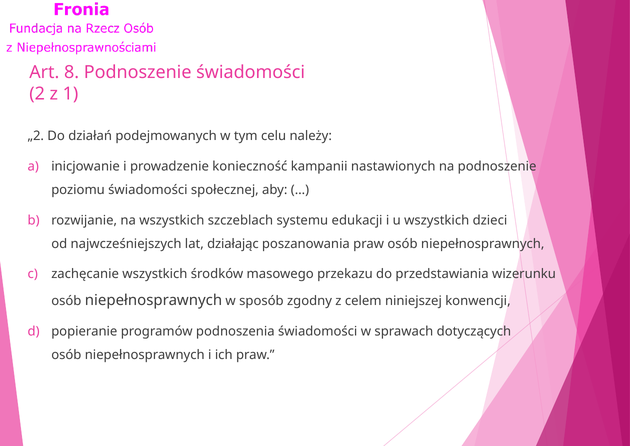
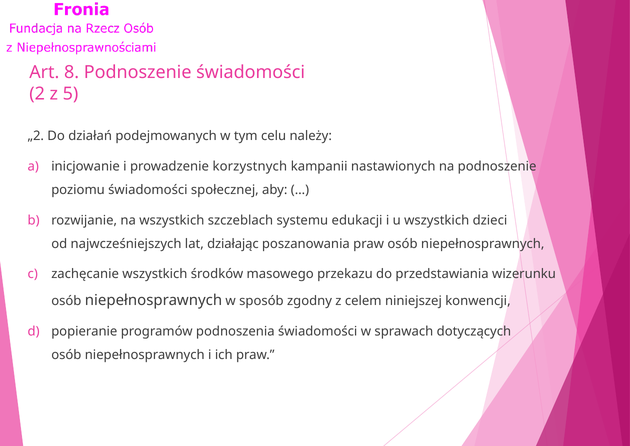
1: 1 -> 5
konieczność: konieczność -> korzystnych
